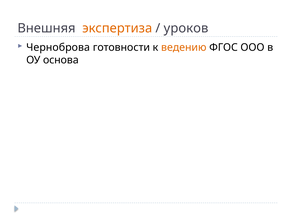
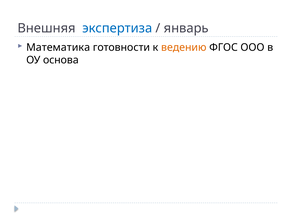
экспертиза colour: orange -> blue
уроков: уроков -> январь
Черноброва: Черноброва -> Математика
